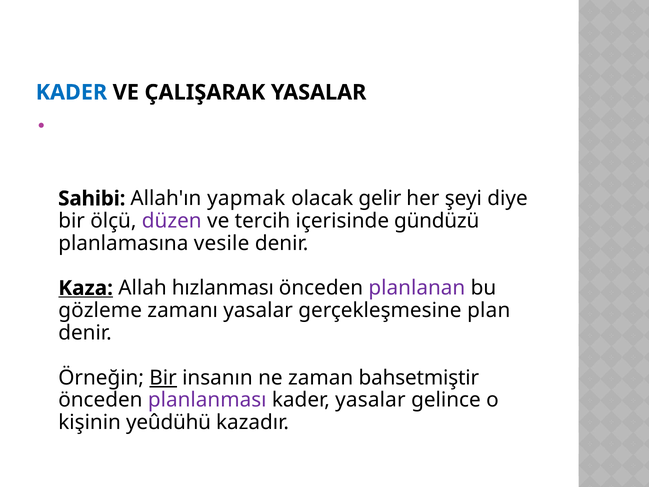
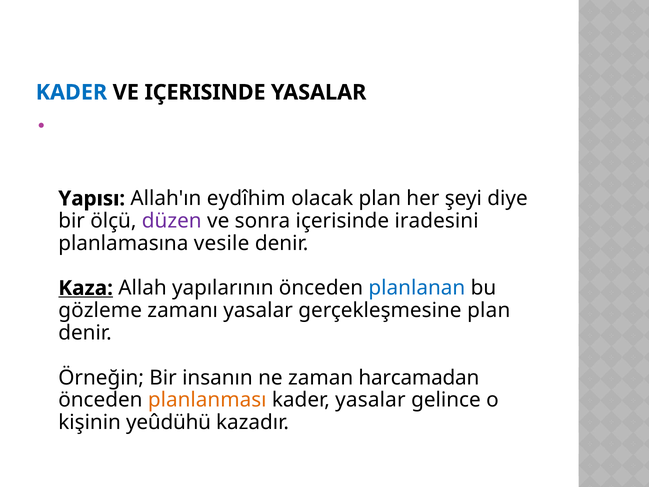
VE ÇALIŞARAK: ÇALIŞARAK -> IÇERISINDE
Sahibi: Sahibi -> Yapısı
yapmak: yapmak -> eydîhim
olacak gelir: gelir -> plan
tercih: tercih -> sonra
gündüzü: gündüzü -> iradesini
hızlanması: hızlanması -> yapılarının
planlanan colour: purple -> blue
Bir at (163, 378) underline: present -> none
bahsetmiştir: bahsetmiştir -> harcamadan
planlanması colour: purple -> orange
